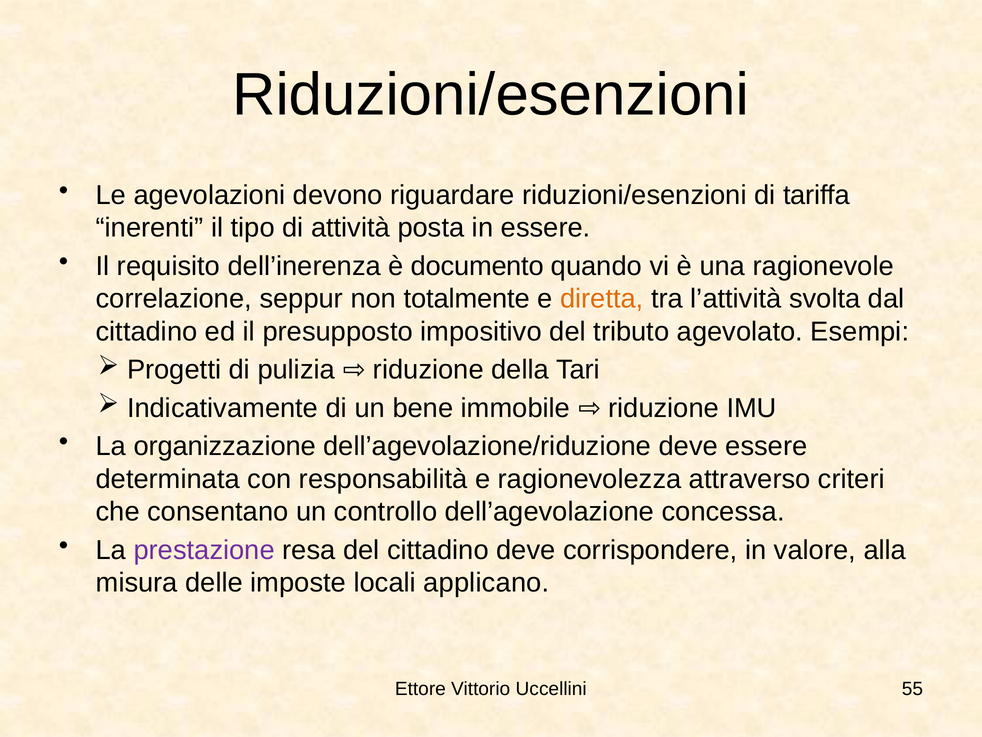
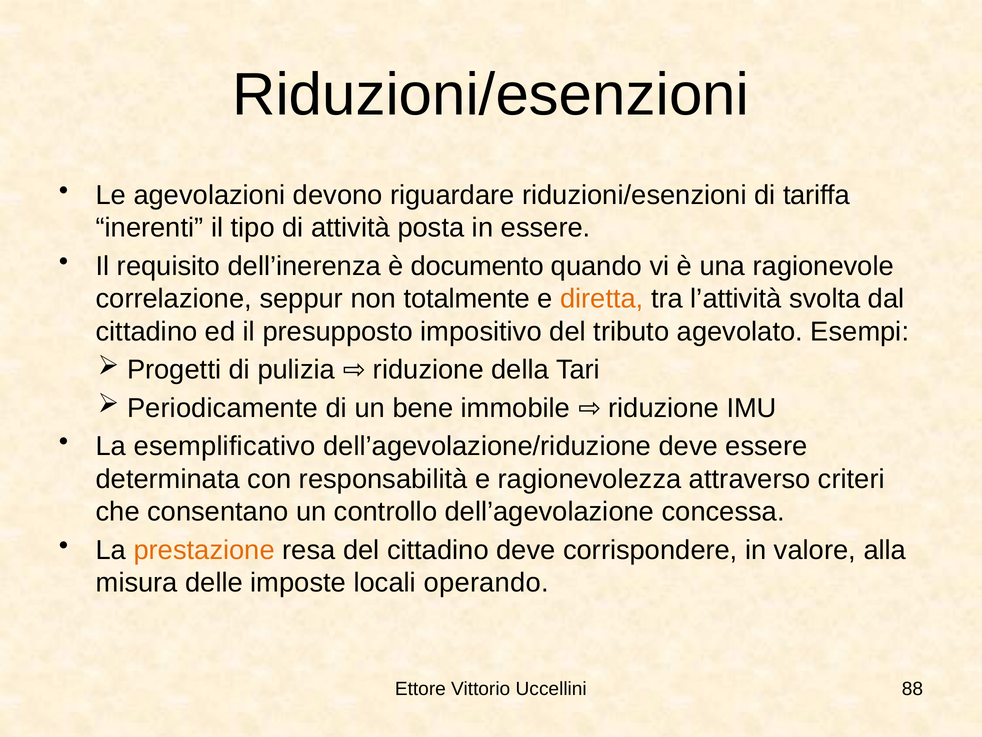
Indicativamente: Indicativamente -> Periodicamente
organizzazione: organizzazione -> esemplificativo
prestazione colour: purple -> orange
applicano: applicano -> operando
55: 55 -> 88
